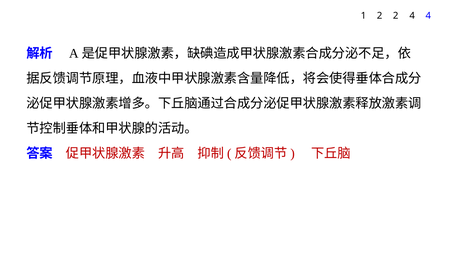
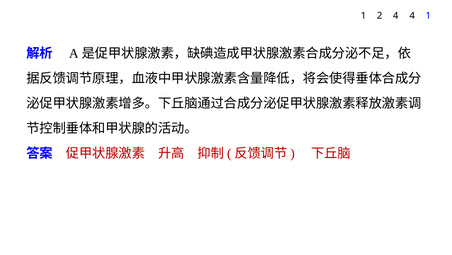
2 2: 2 -> 4
4 4: 4 -> 1
